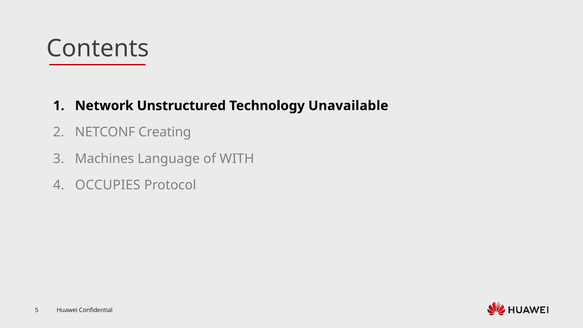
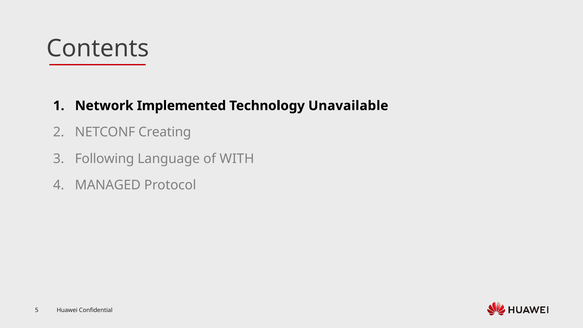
Unstructured: Unstructured -> Implemented
Machines: Machines -> Following
OCCUPIES: OCCUPIES -> MANAGED
